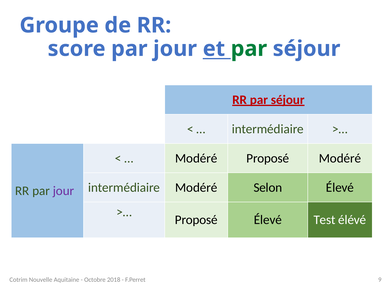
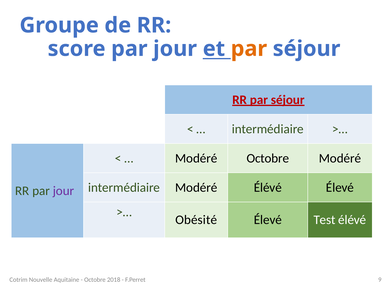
par at (249, 49) colour: green -> orange
Modéré Proposé: Proposé -> Octobre
Modéré Selon: Selon -> Élévé
Proposé at (196, 220): Proposé -> Obésité
